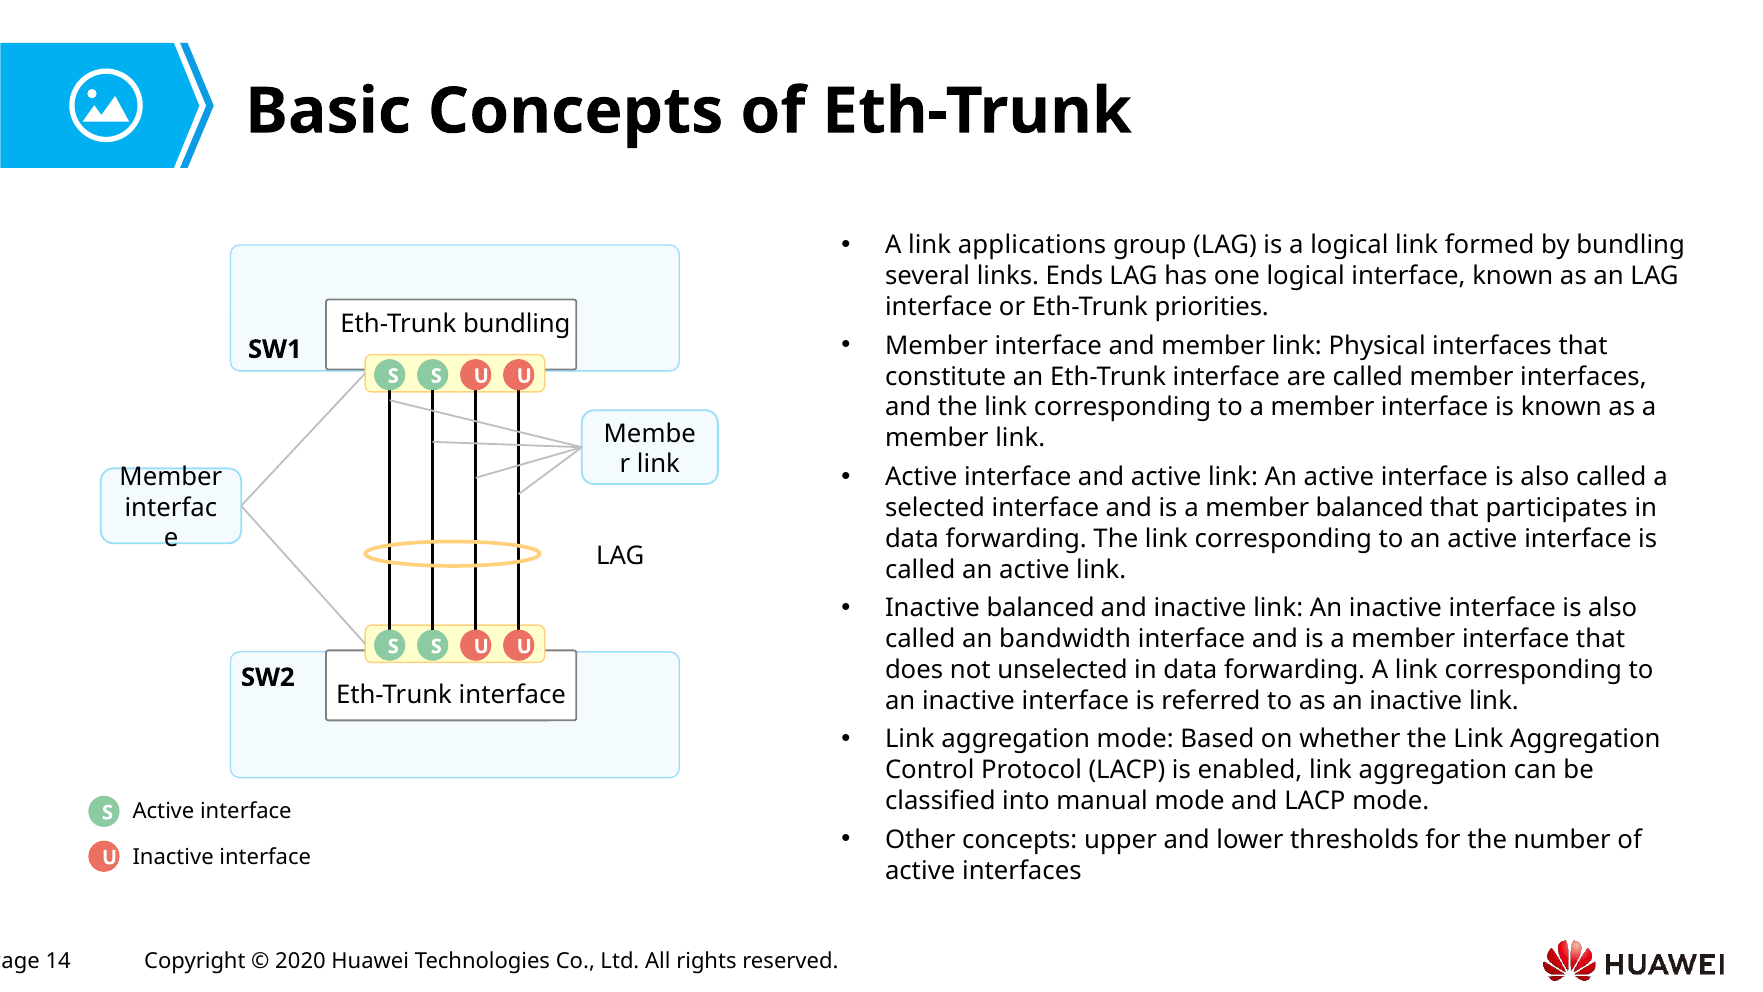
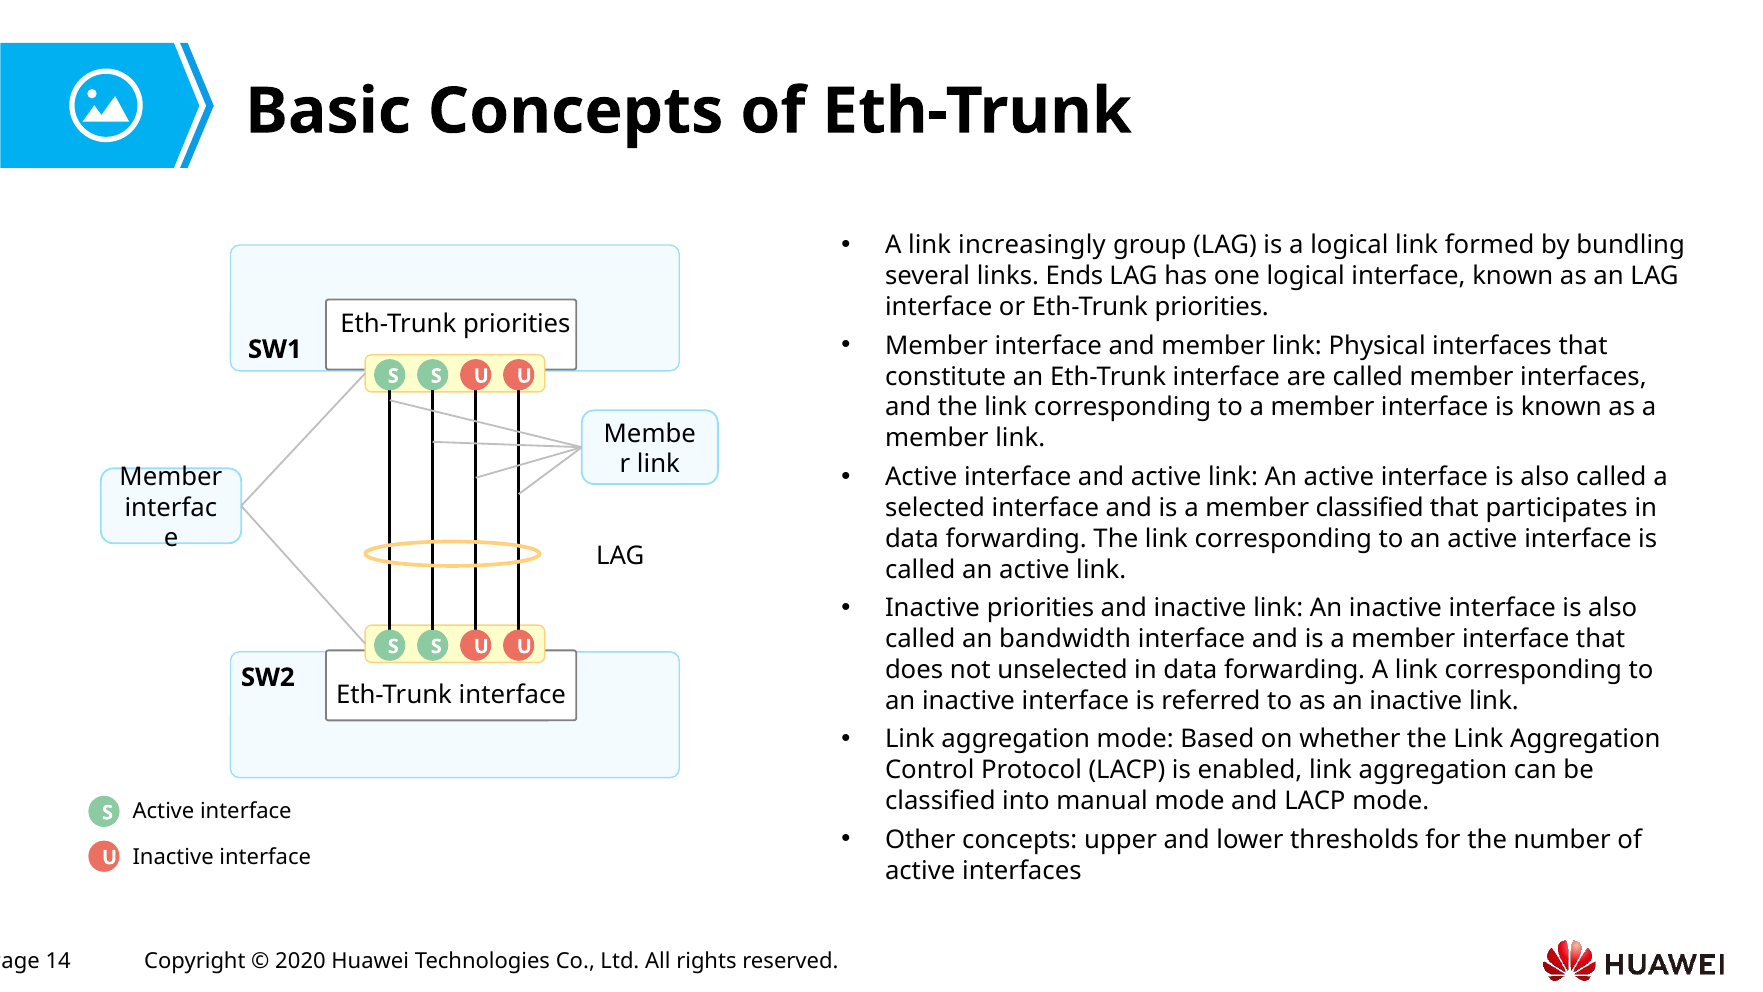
applications: applications -> increasingly
bundling at (517, 324): bundling -> priorities
member balanced: balanced -> classified
Inactive balanced: balanced -> priorities
